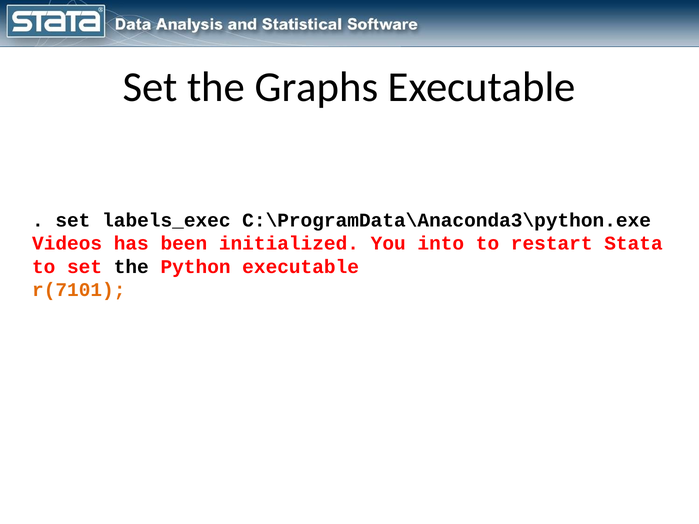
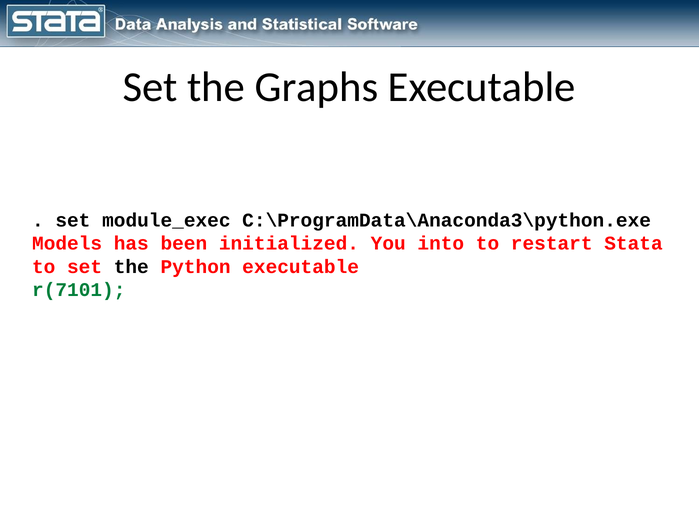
labels_exec: labels_exec -> module_exec
Videos: Videos -> Models
r(7101 colour: orange -> green
